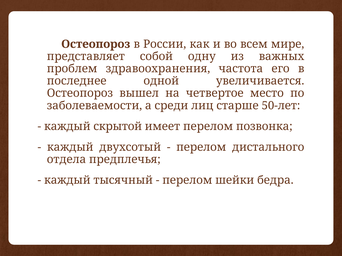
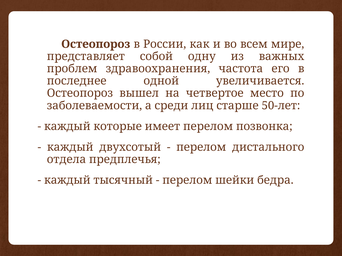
скрытой: скрытой -> которые
